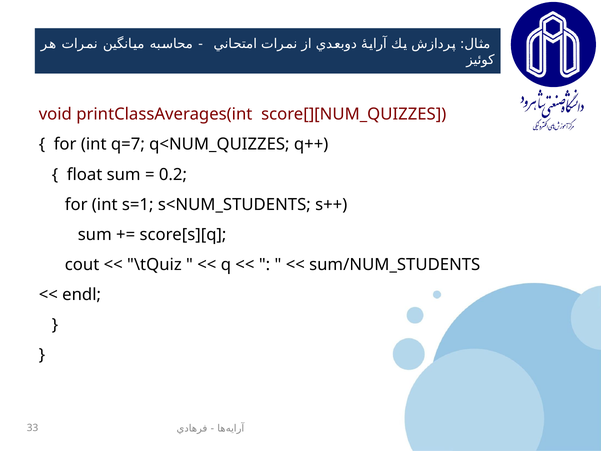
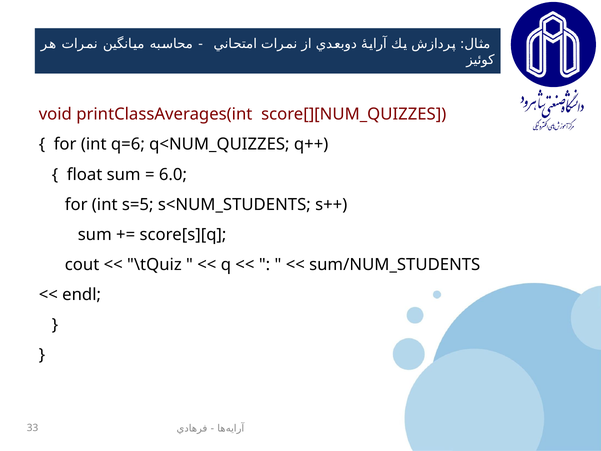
q=7: q=7 -> q=6
0.2: 0.2 -> 6.0
s=1: s=1 -> s=5
